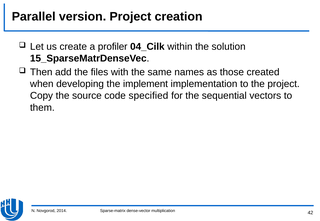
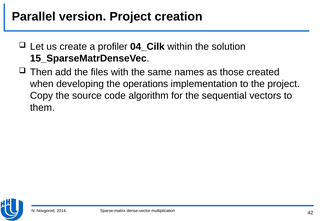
implement: implement -> operations
specified: specified -> algorithm
